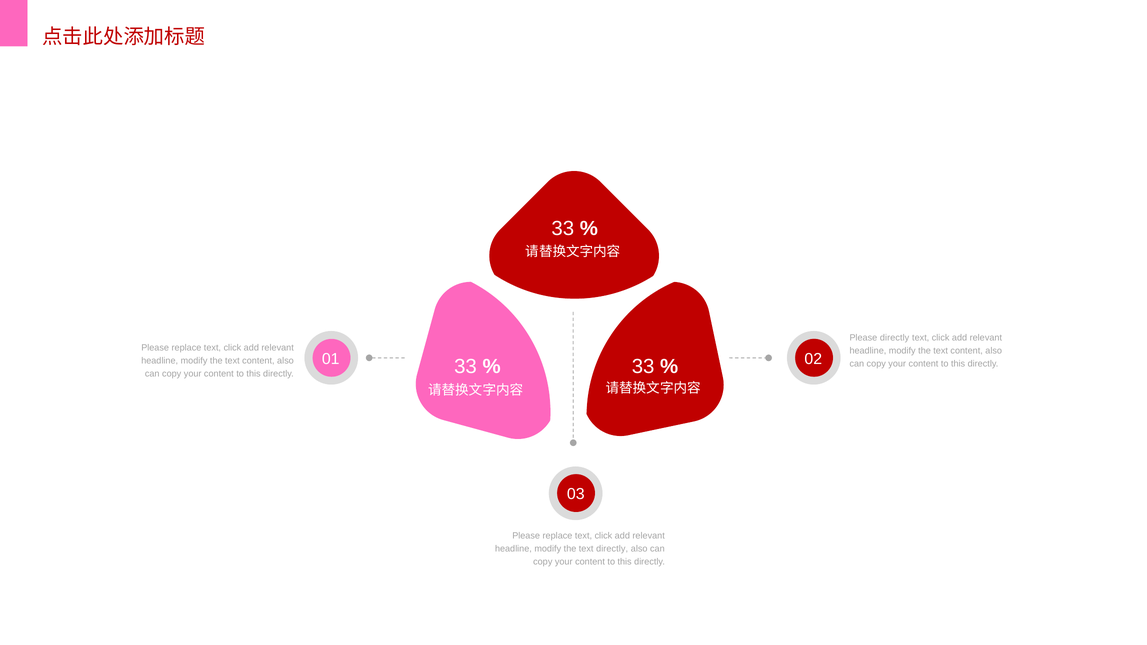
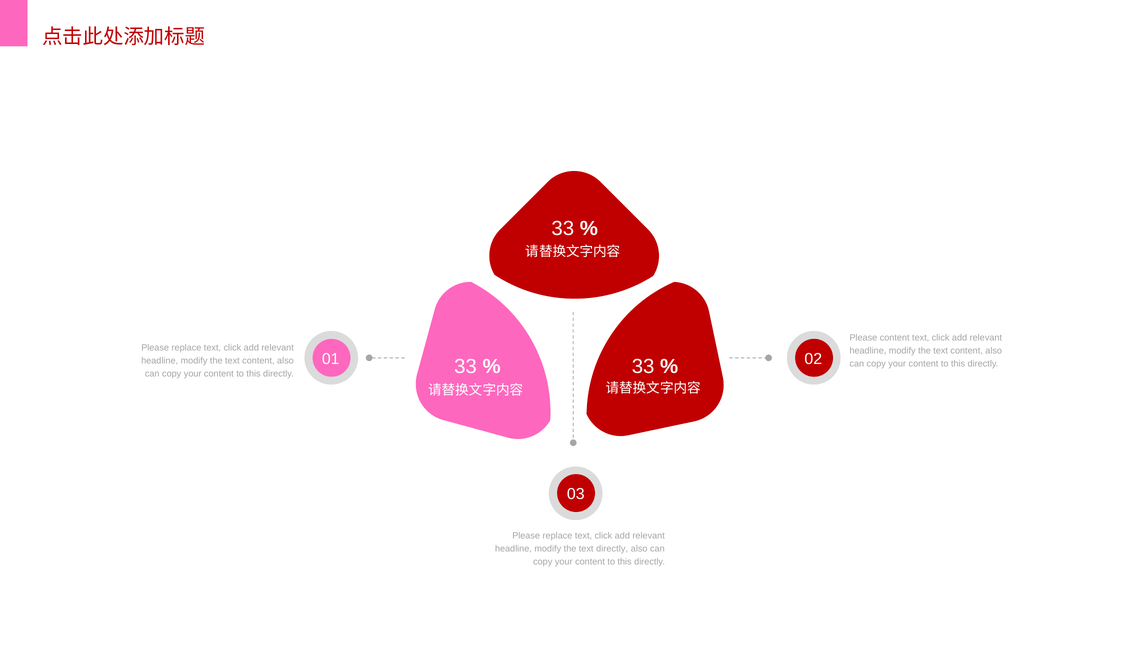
Please directly: directly -> content
